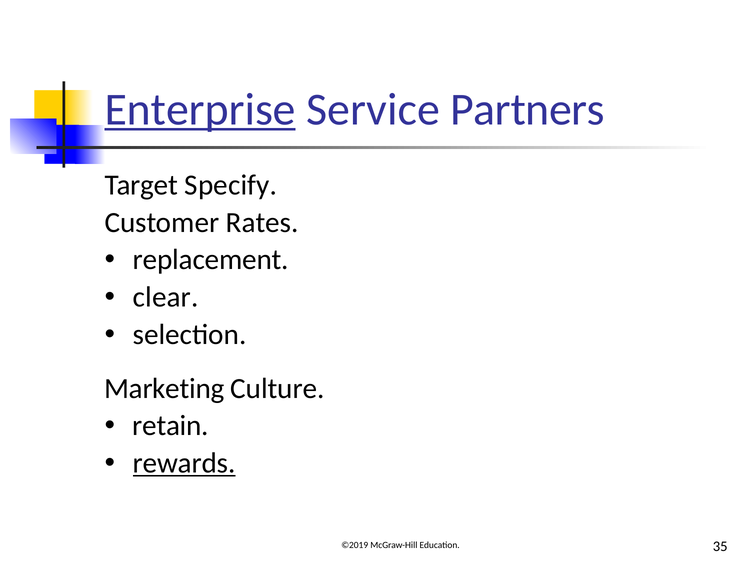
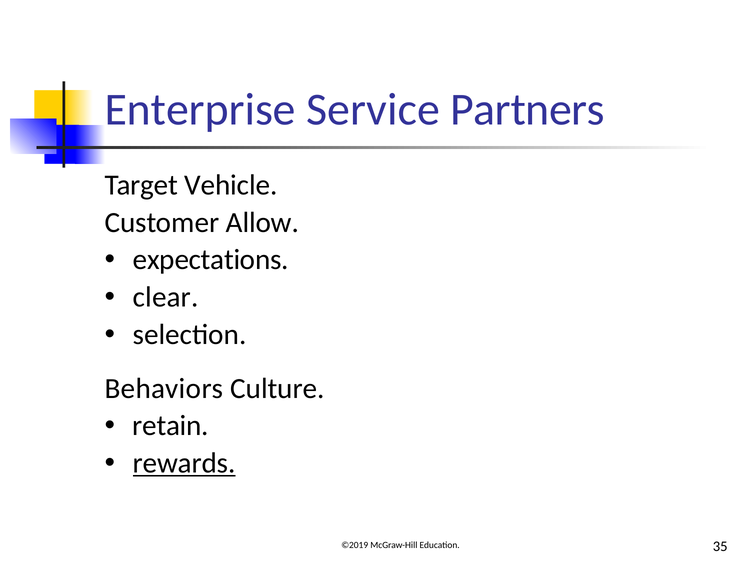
Enterprise underline: present -> none
Specify: Specify -> Vehicle
Rates: Rates -> Allow
replacement: replacement -> expectations
Marketing: Marketing -> Behaviors
